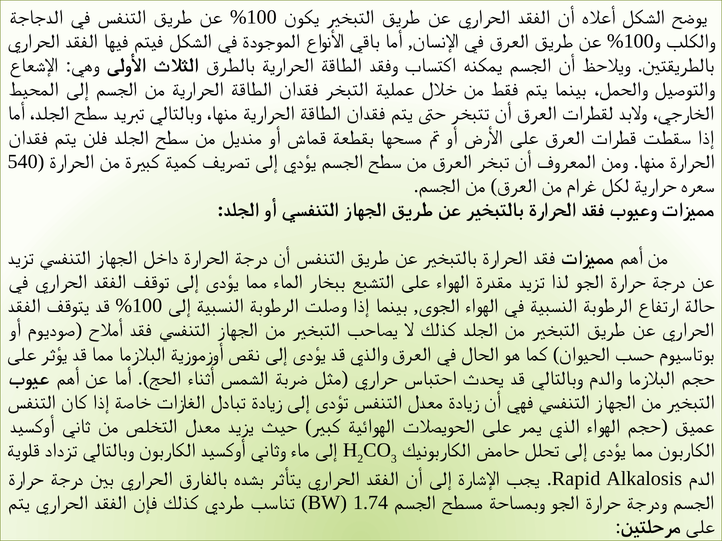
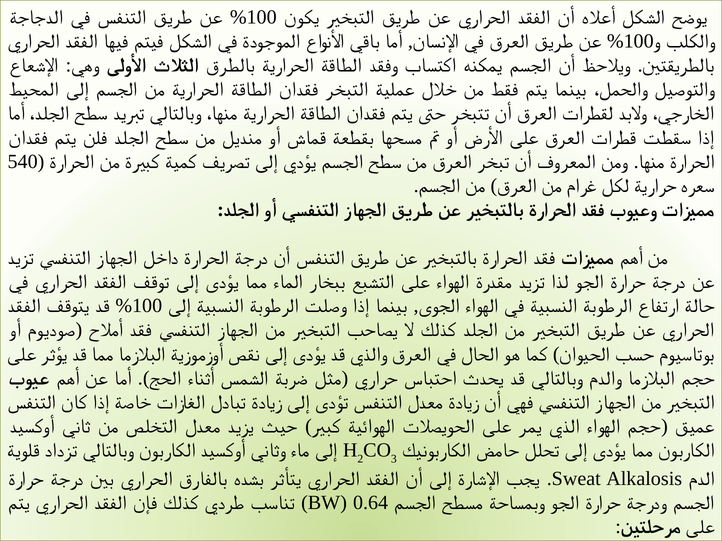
Rapid: Rapid -> Sweat
1.74: 1.74 -> 0.64
